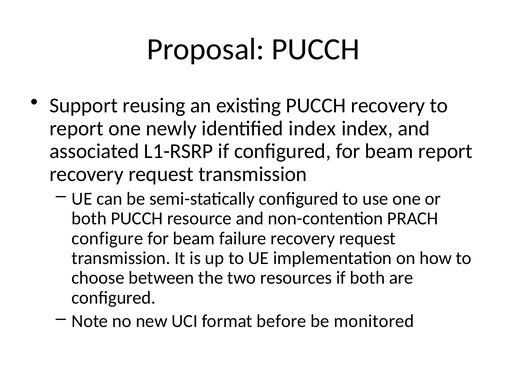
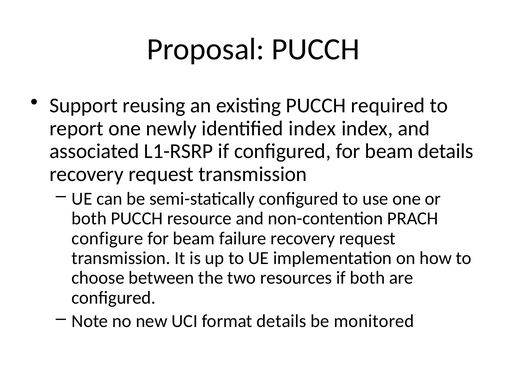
PUCCH recovery: recovery -> required
beam report: report -> details
format before: before -> details
